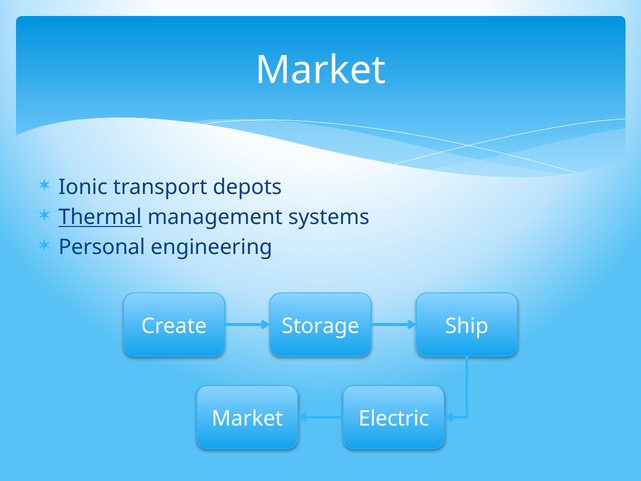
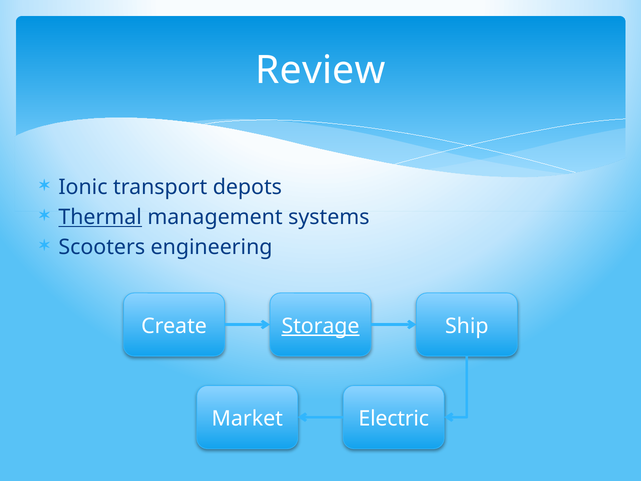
Market at (320, 70): Market -> Review
Personal: Personal -> Scooters
Storage underline: none -> present
